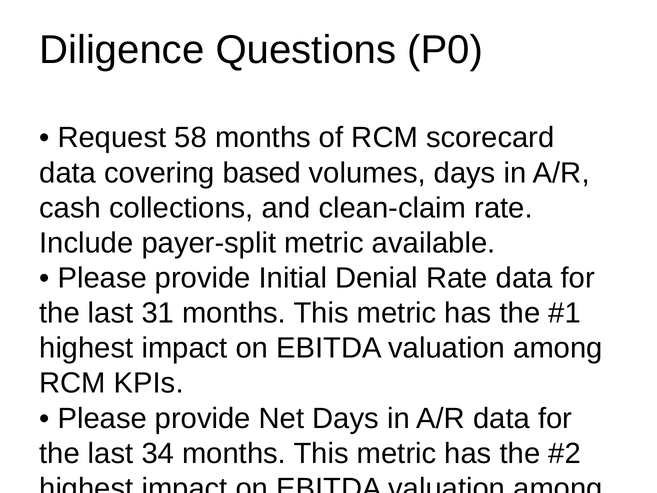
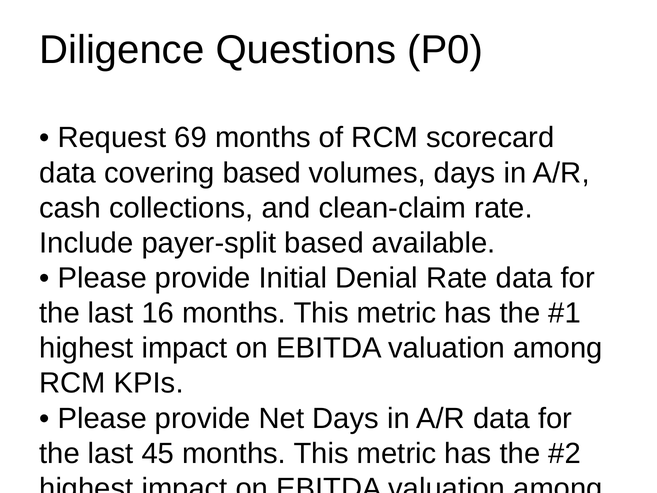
58: 58 -> 69
payer-split metric: metric -> based
31: 31 -> 16
34: 34 -> 45
